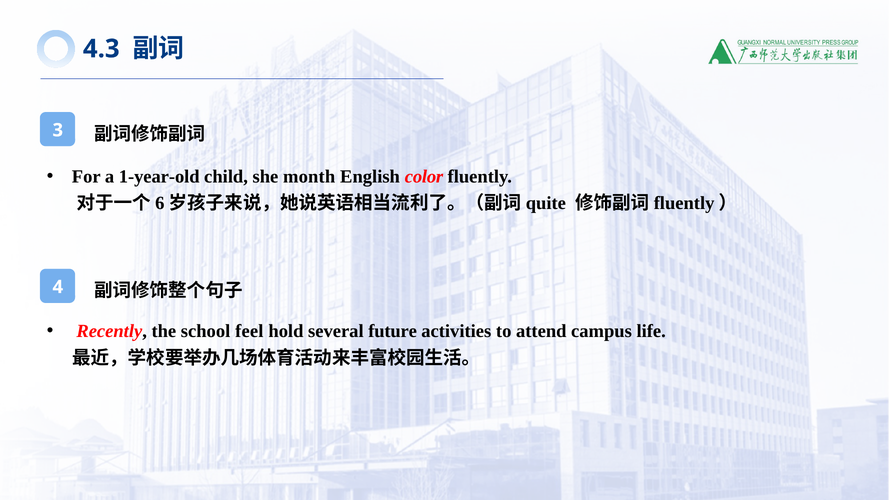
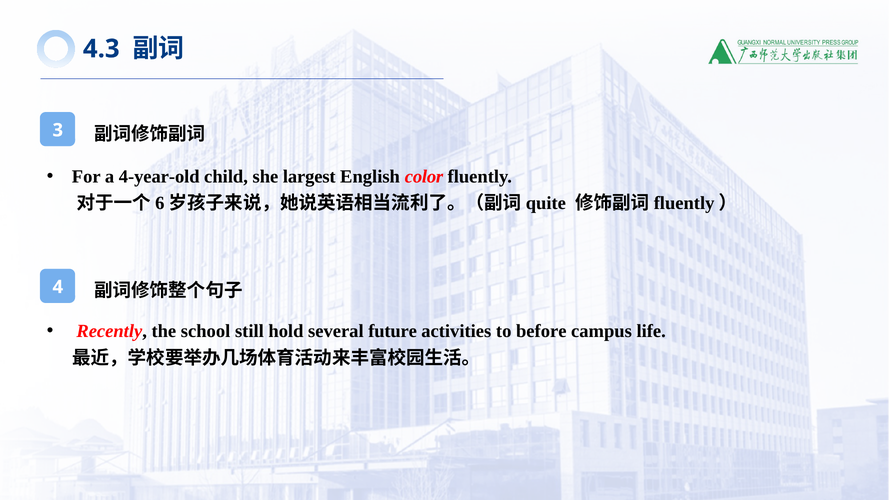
1-year-old: 1-year-old -> 4-year-old
month: month -> largest
feel: feel -> still
attend: attend -> before
